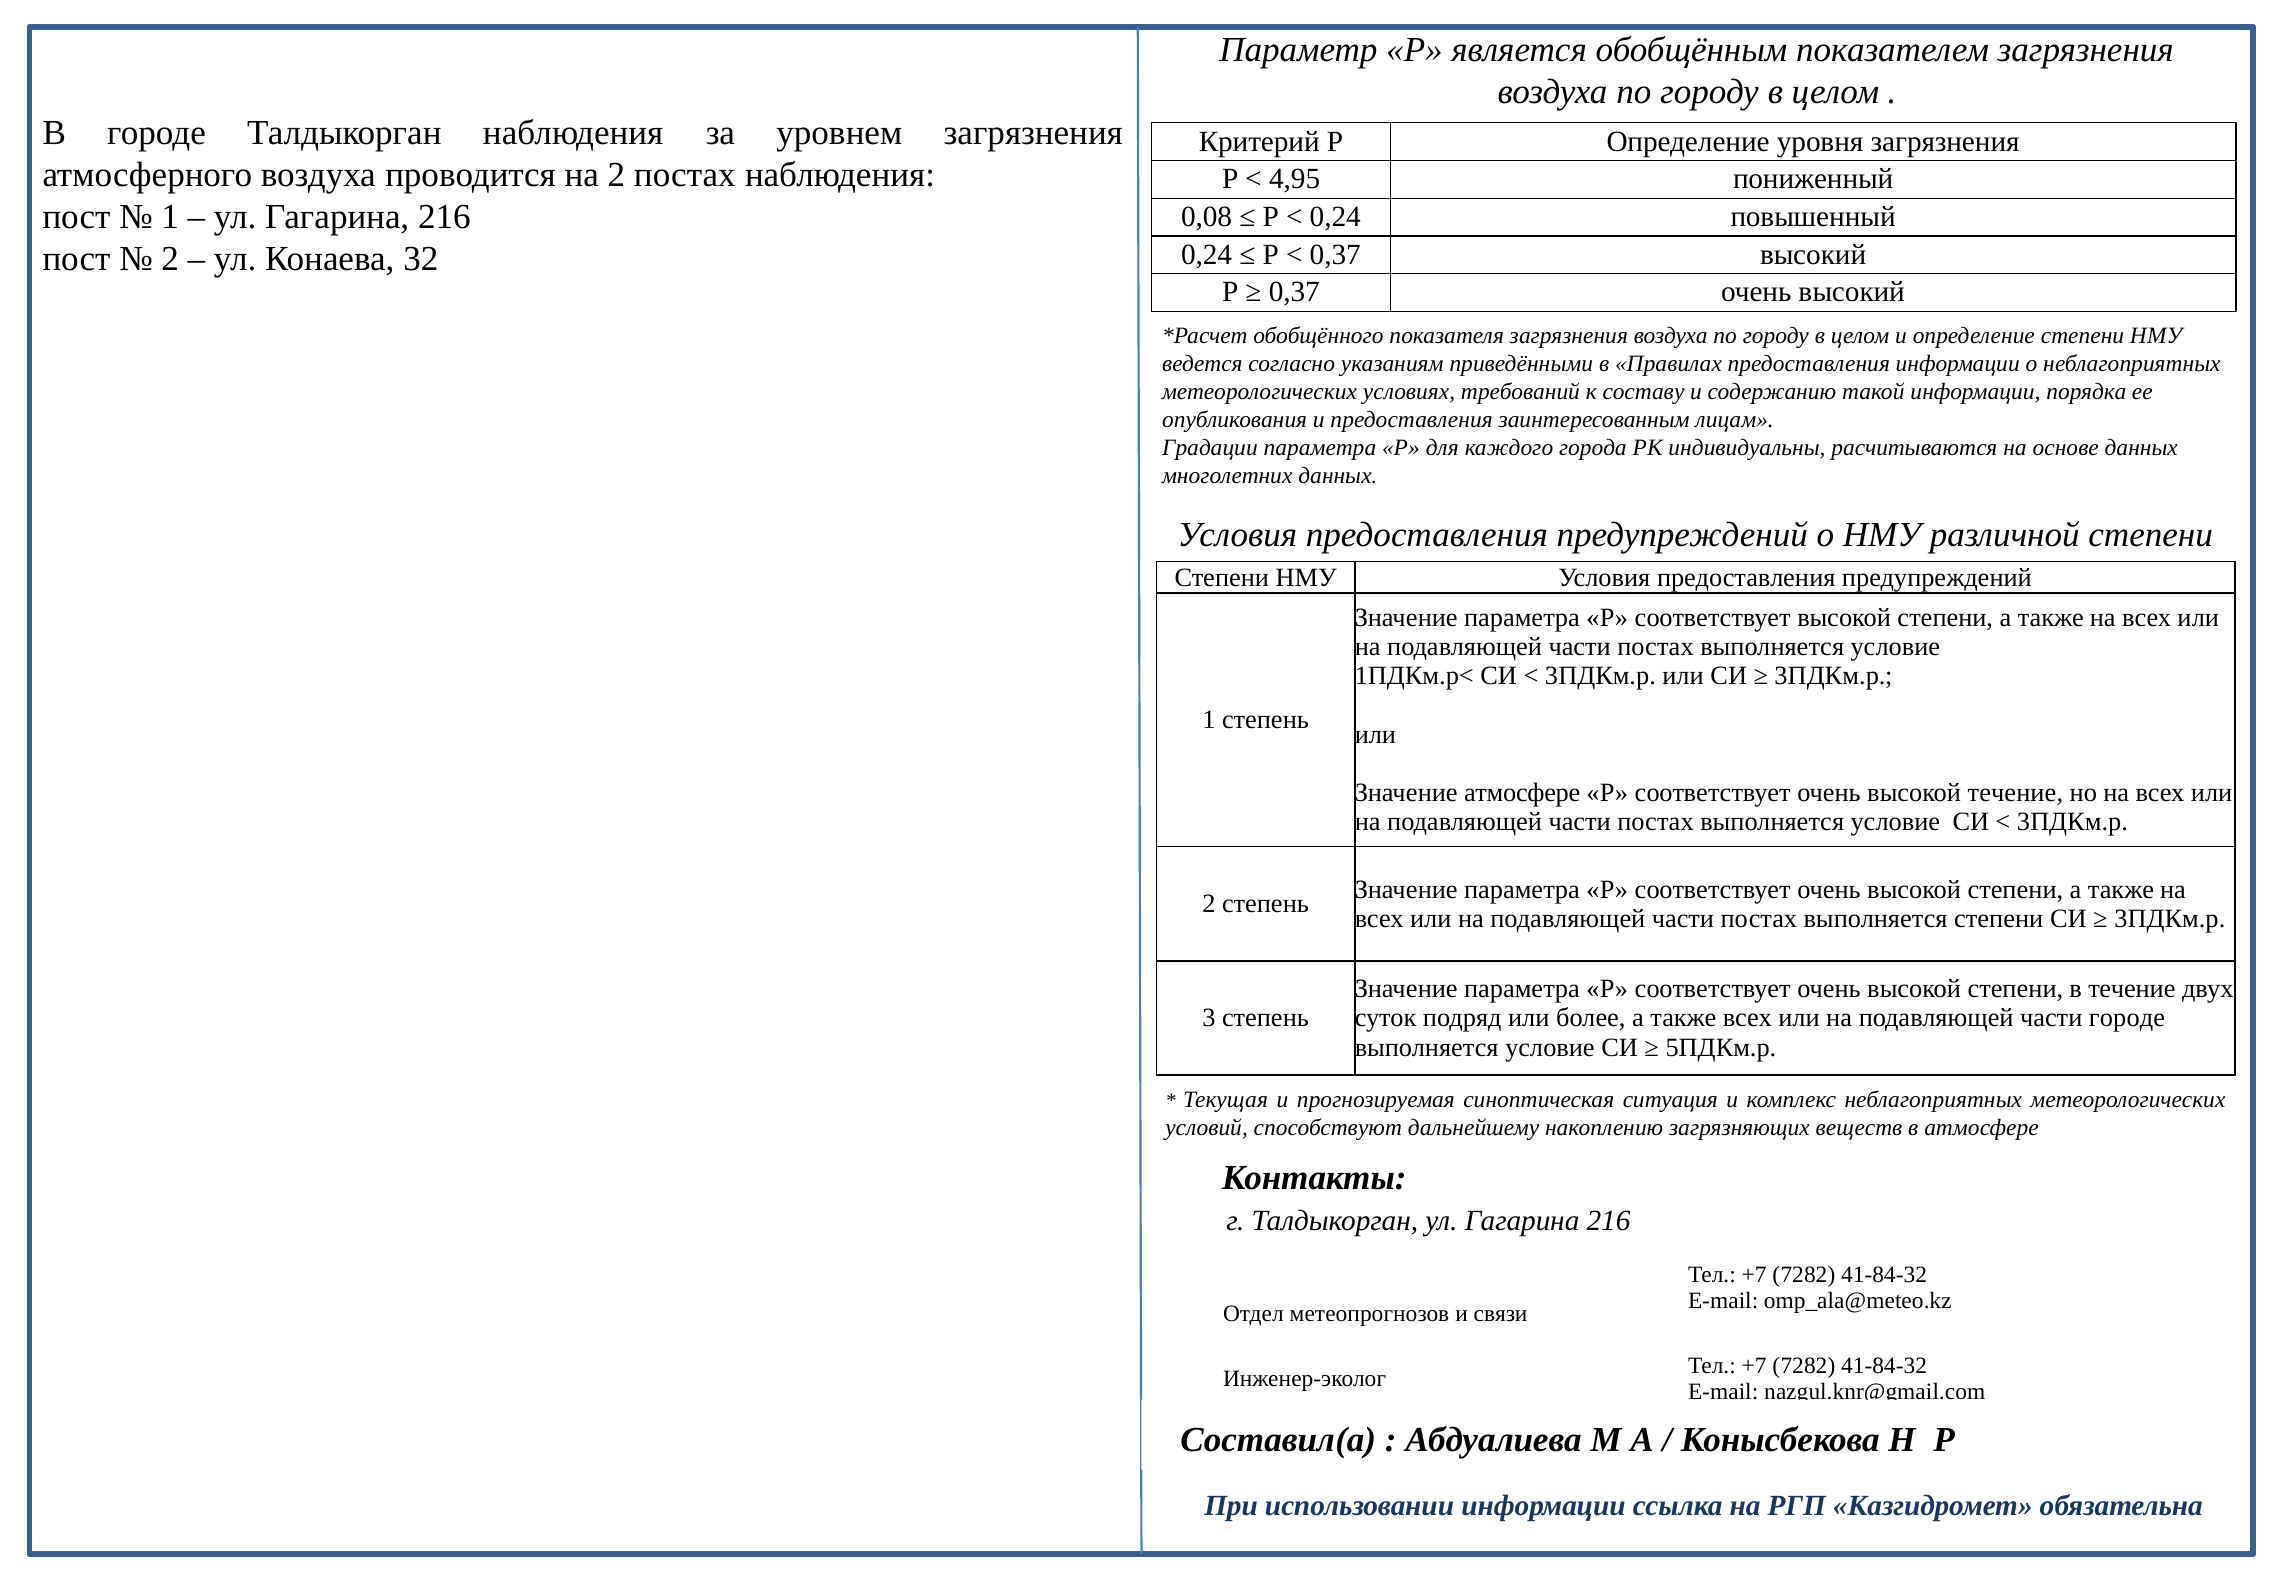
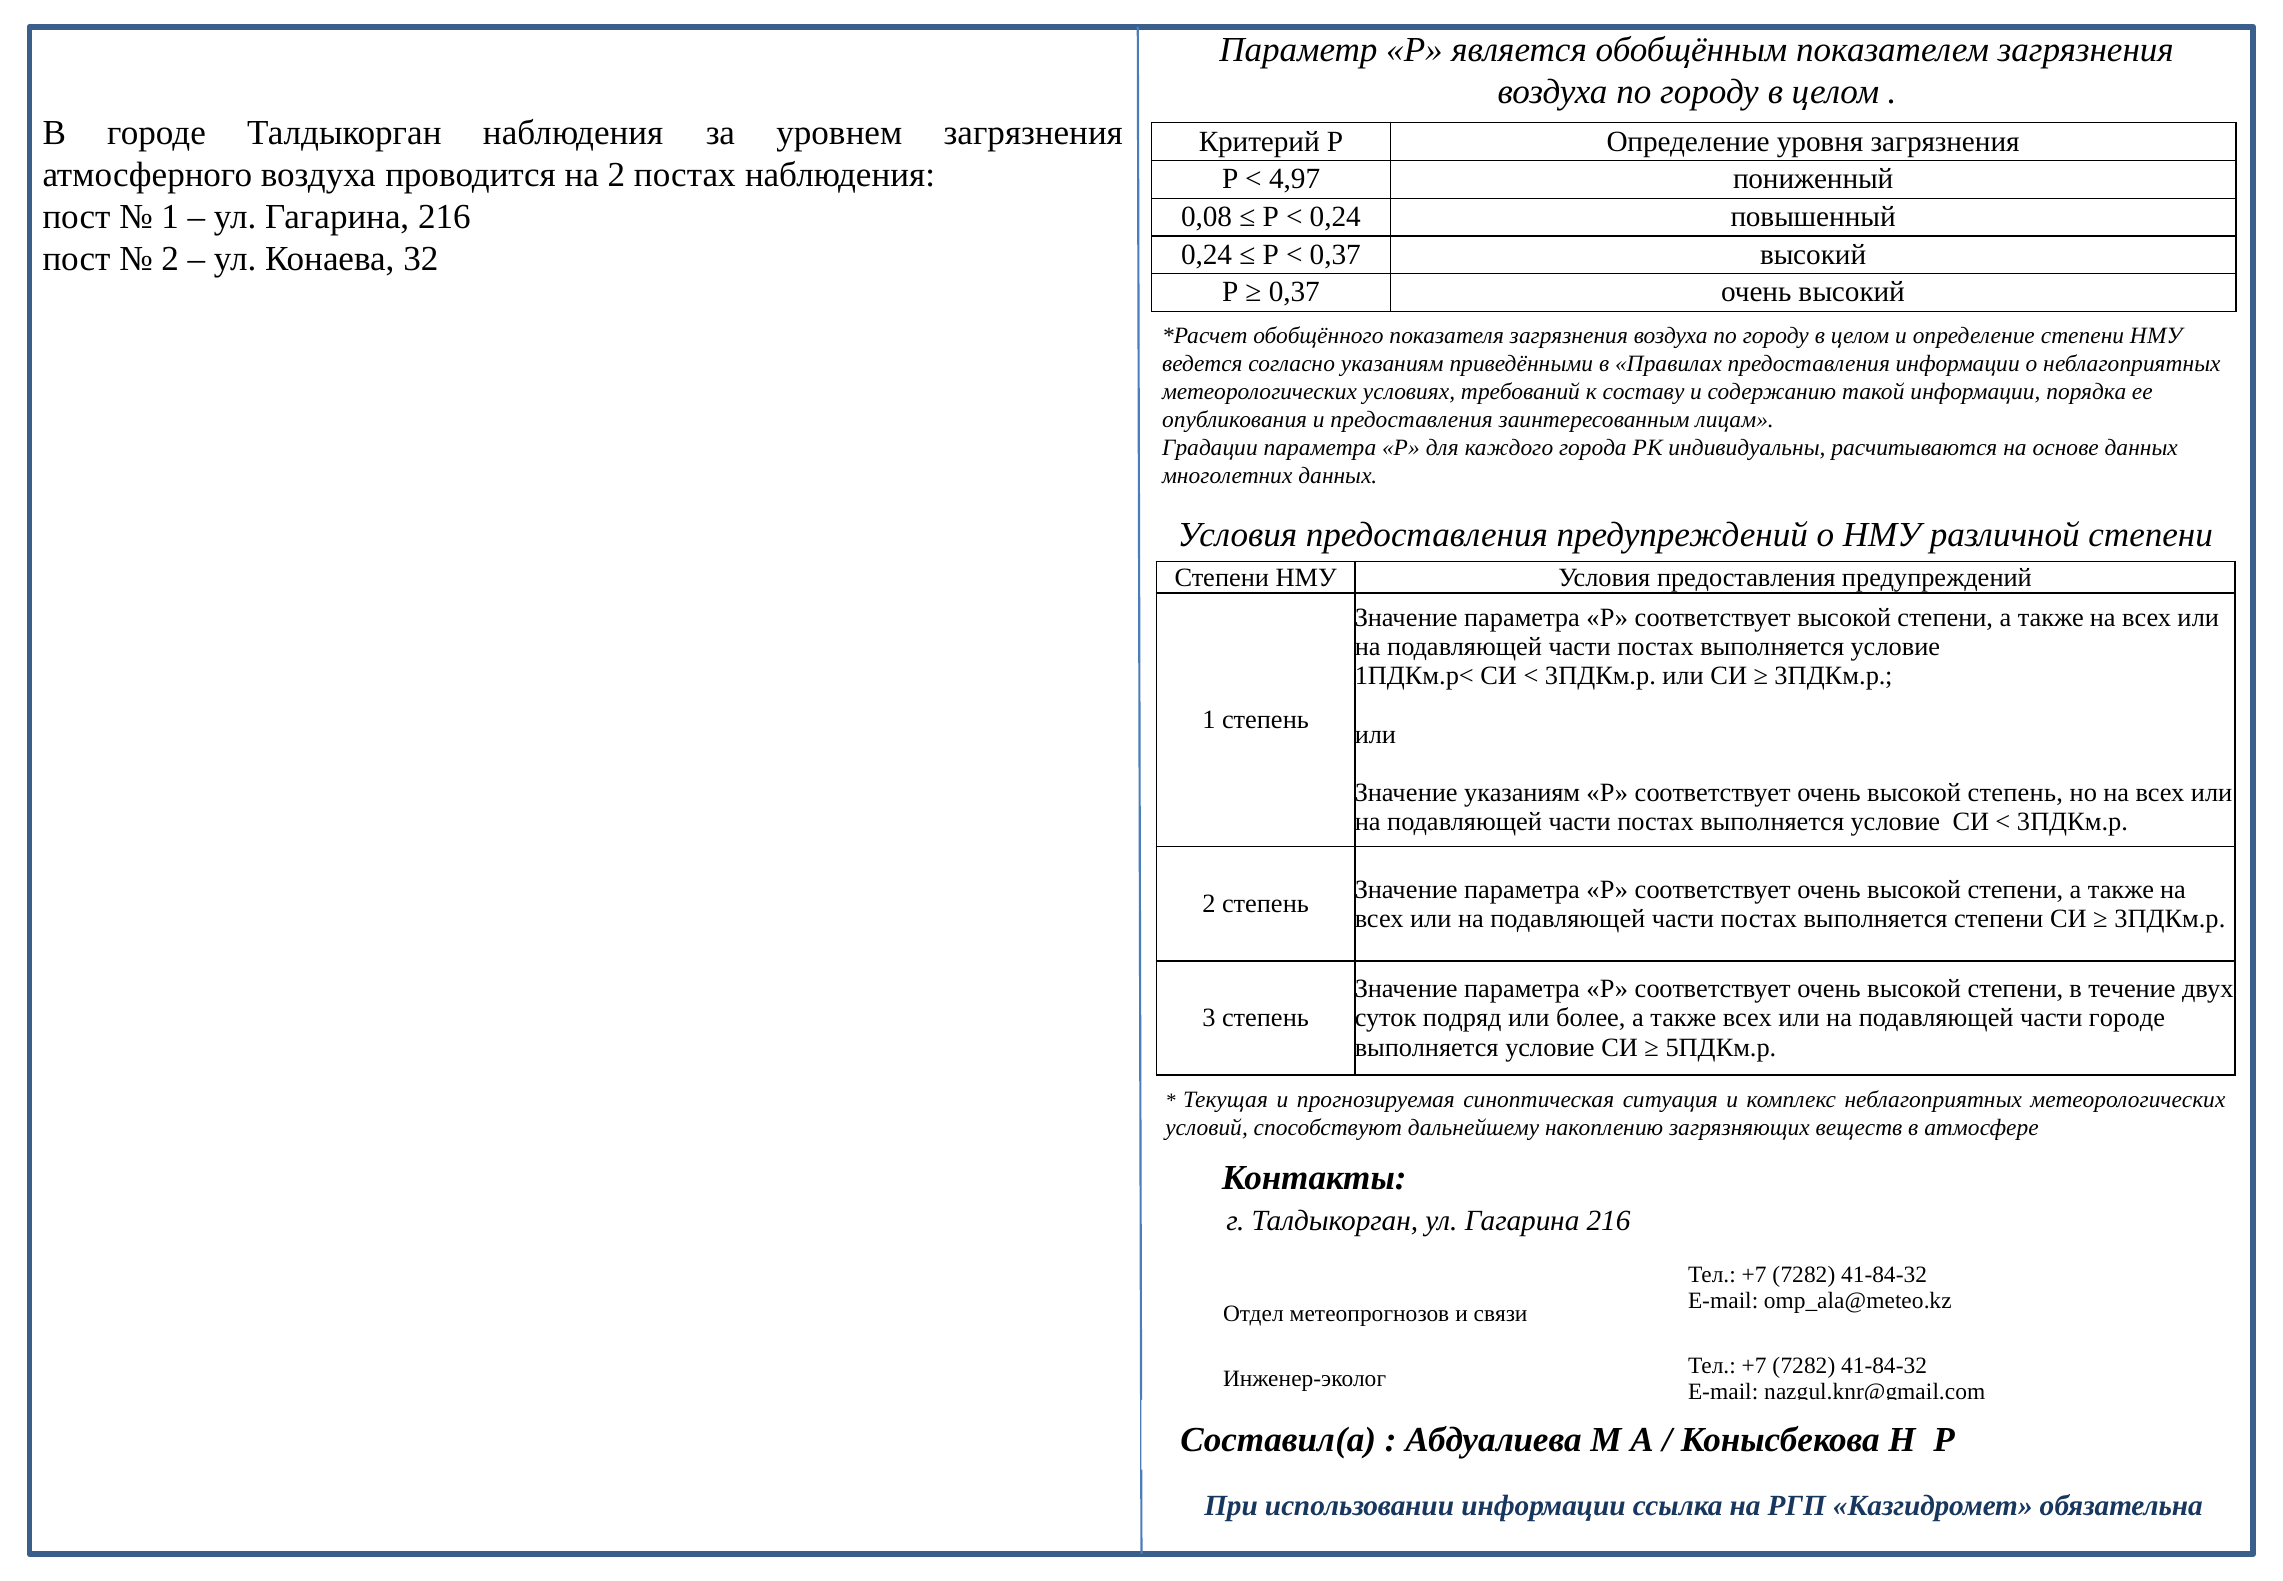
4,95: 4,95 -> 4,97
Значение атмосфере: атмосфере -> указаниям
высокой течение: течение -> степень
